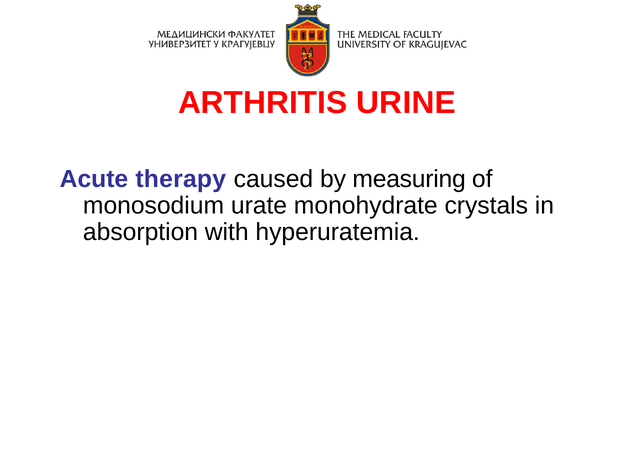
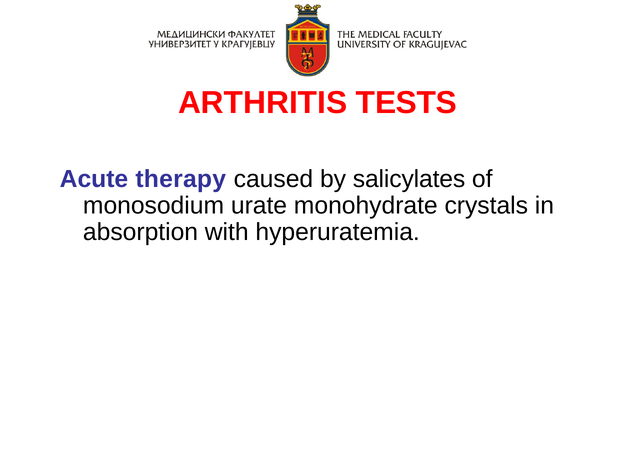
URINE: URINE -> TESTS
measuring: measuring -> salicylates
